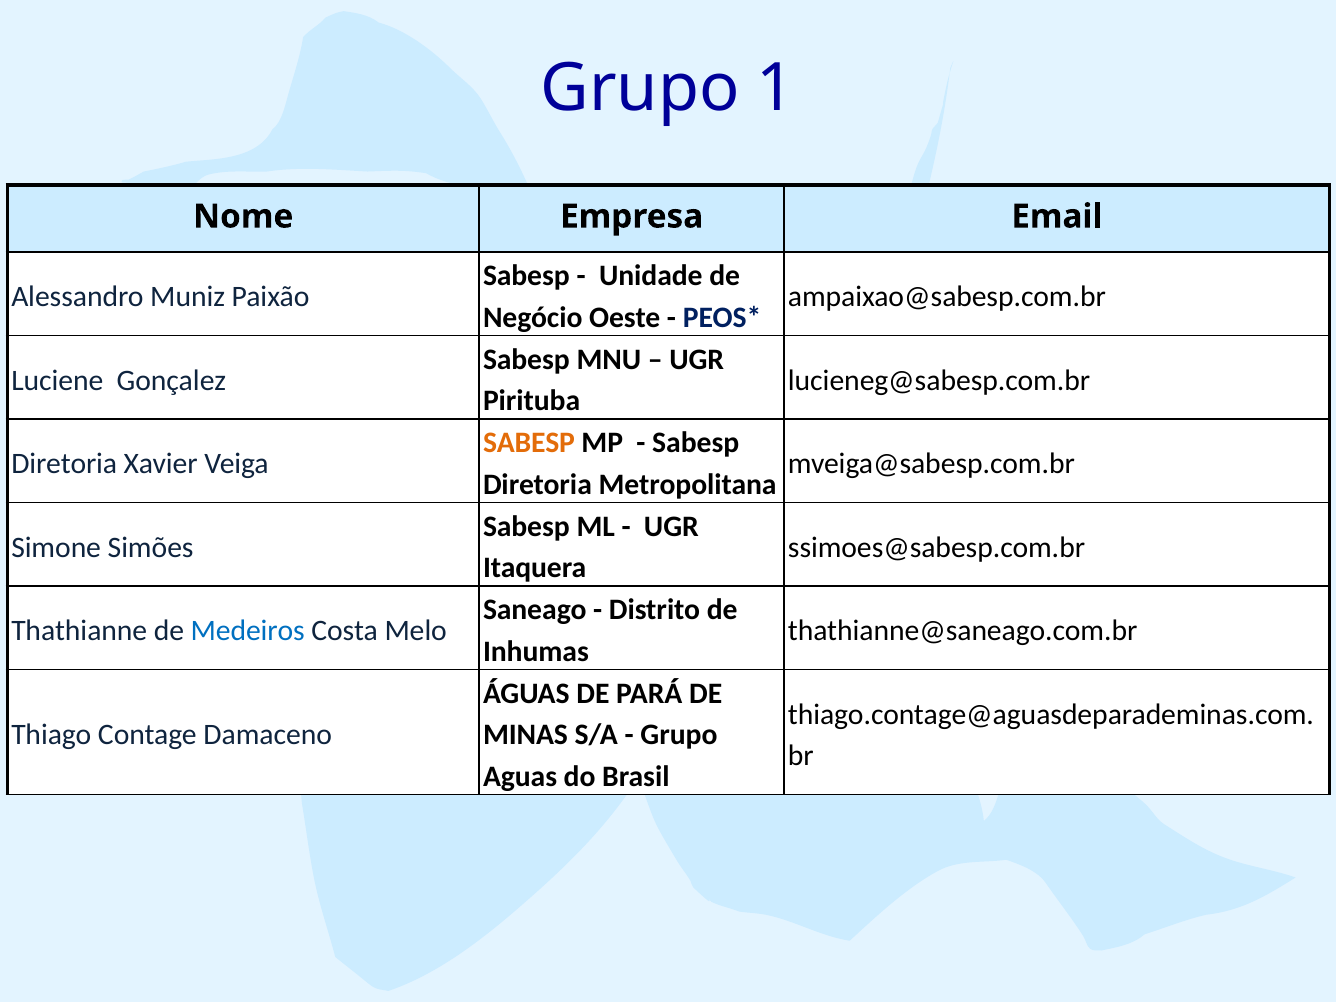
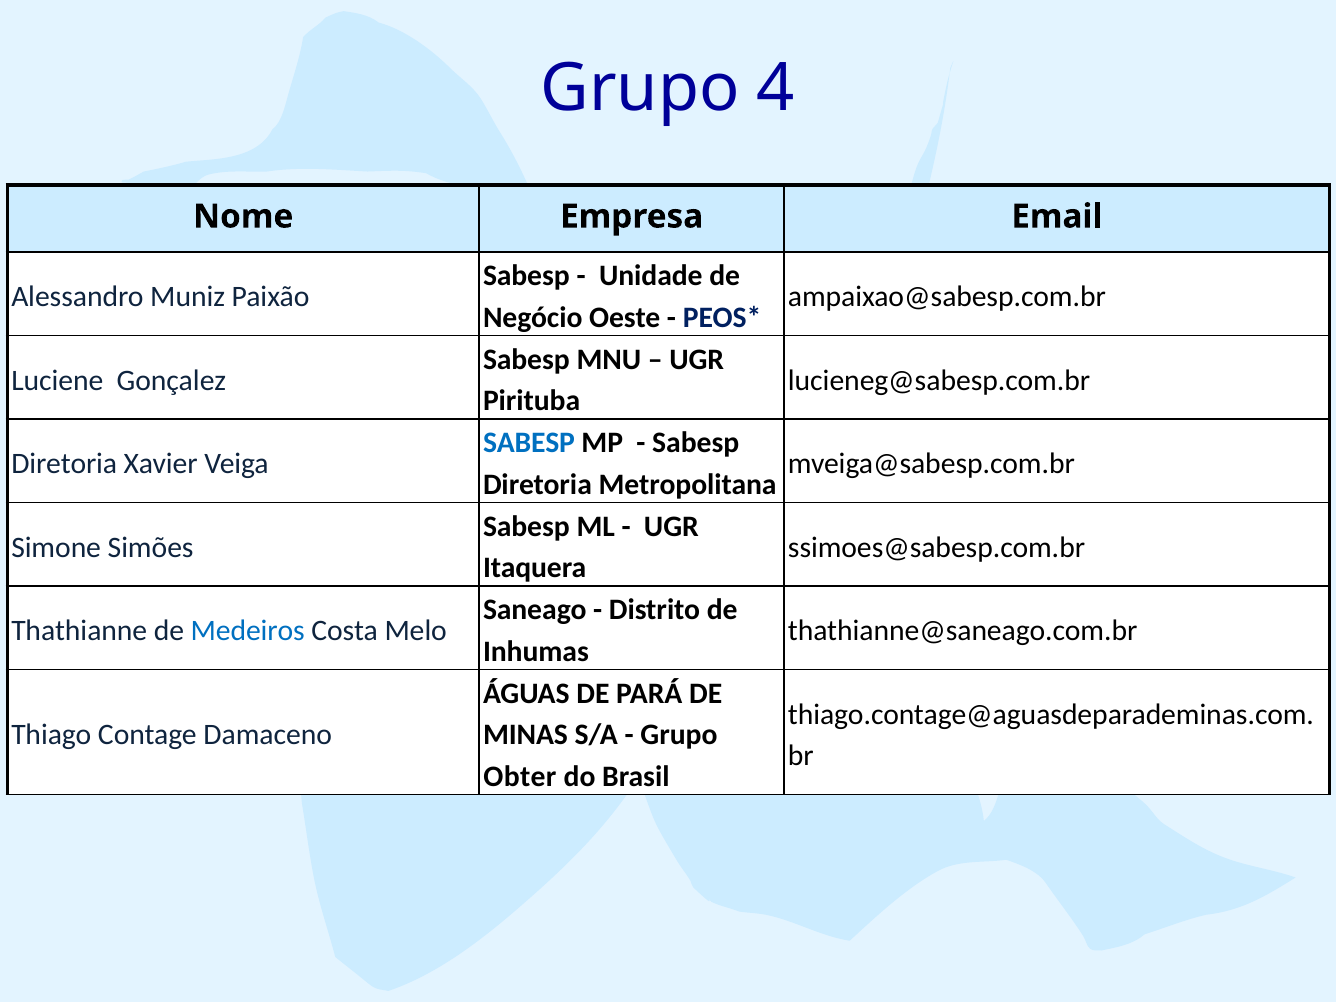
1: 1 -> 4
SABESP at (529, 443) colour: orange -> blue
Aguas: Aguas -> Obter
